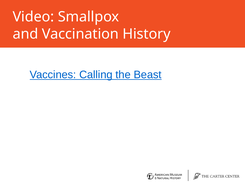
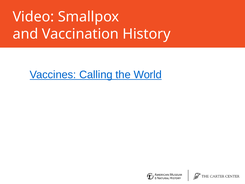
Beast: Beast -> World
